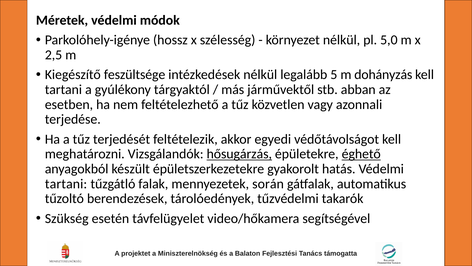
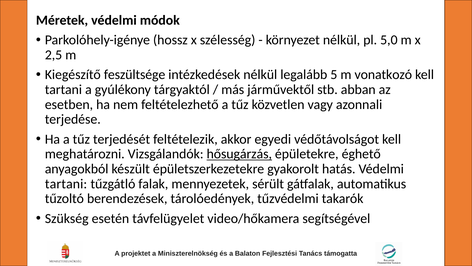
dohányzás: dohányzás -> vonatkozó
éghető underline: present -> none
során: során -> sérült
